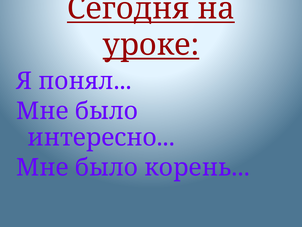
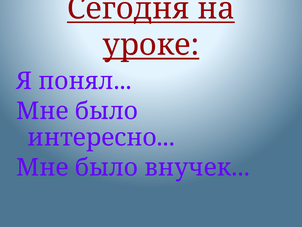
корень: корень -> внучек
